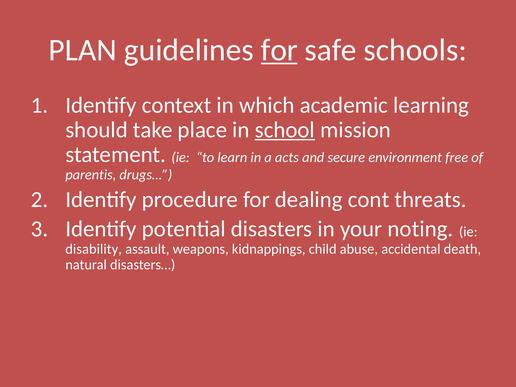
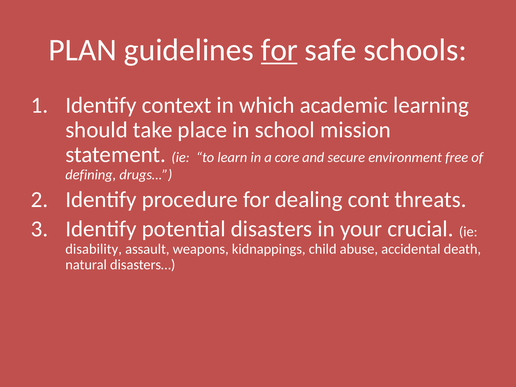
school underline: present -> none
acts: acts -> core
parentis: parentis -> defining
noting: noting -> crucial
